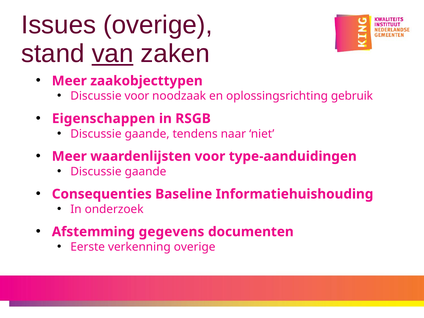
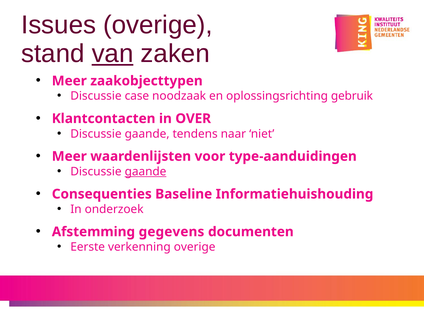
Discussie voor: voor -> case
Eigenschappen: Eigenschappen -> Klantcontacten
RSGB: RSGB -> OVER
gaande at (146, 172) underline: none -> present
